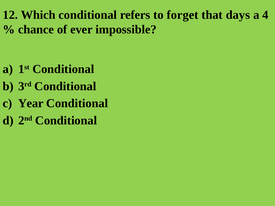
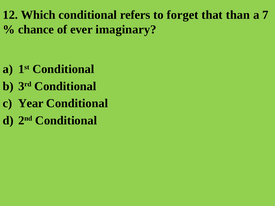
days: days -> than
4: 4 -> 7
impossible: impossible -> imaginary
